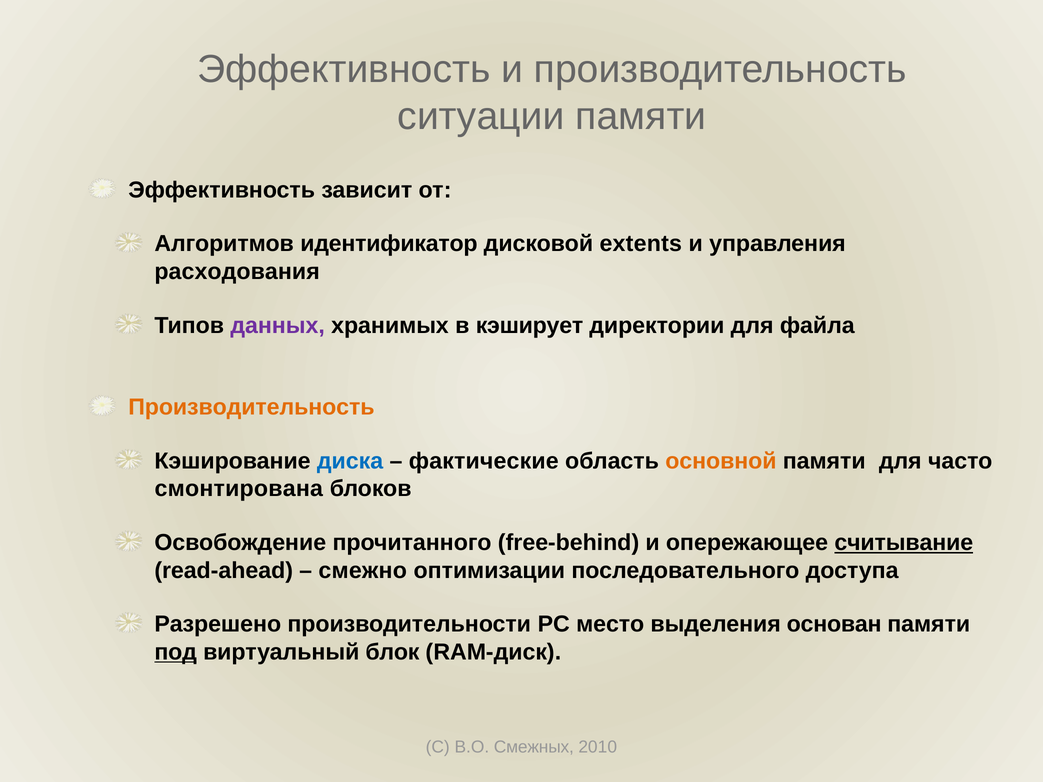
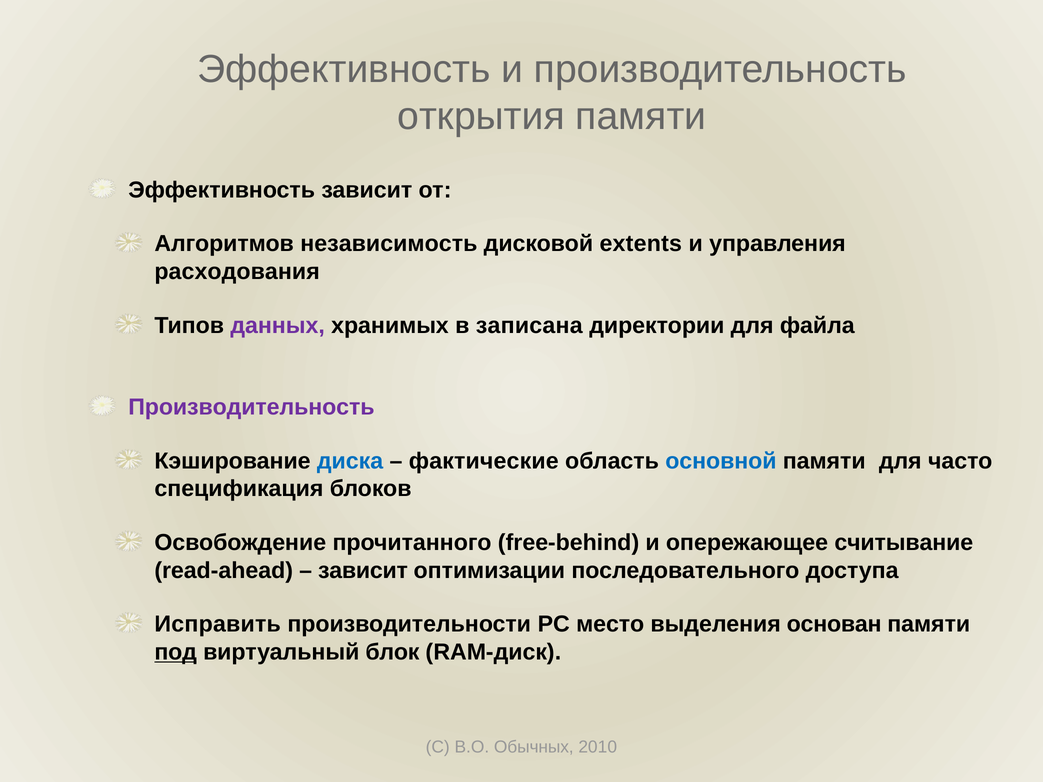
ситуации: ситуации -> открытия
идентификатор: идентификатор -> независимость
кэширует: кэширует -> записана
Производительность at (251, 407) colour: orange -> purple
основной colour: orange -> blue
смонтирована: смонтирована -> спецификация
считывание underline: present -> none
смежно at (363, 571): смежно -> зависит
Разрешено: Разрешено -> Исправить
Смежных: Смежных -> Обычных
